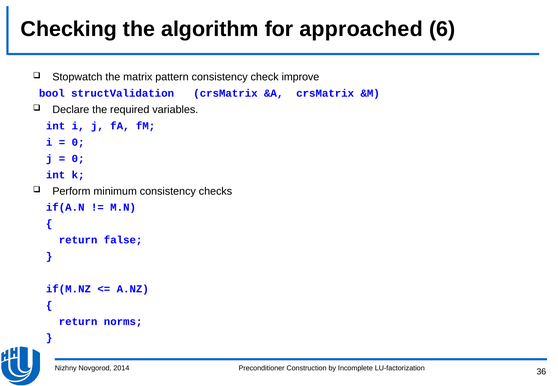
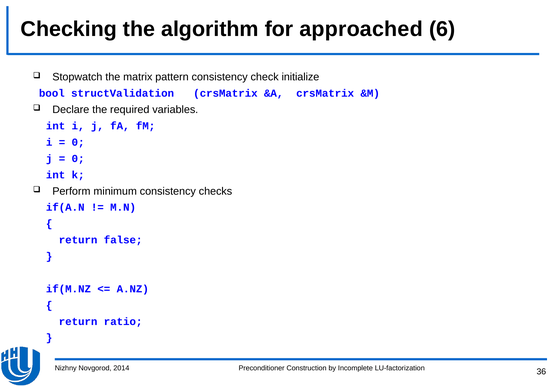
improve: improve -> initialize
norms: norms -> ratio
